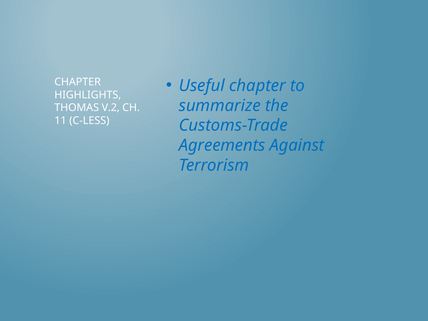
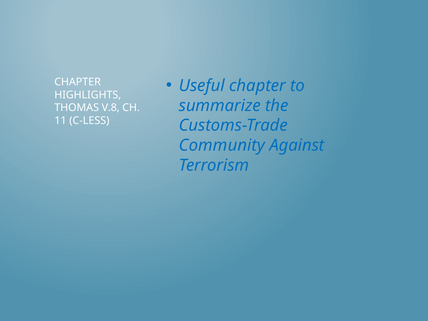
V.2: V.2 -> V.8
Agreements: Agreements -> Community
